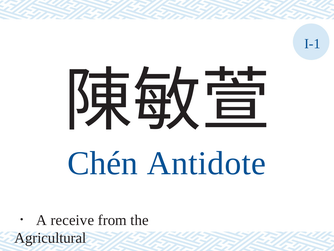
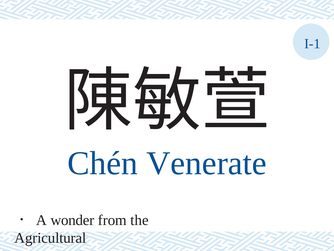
Antidote: Antidote -> Venerate
receive: receive -> wonder
